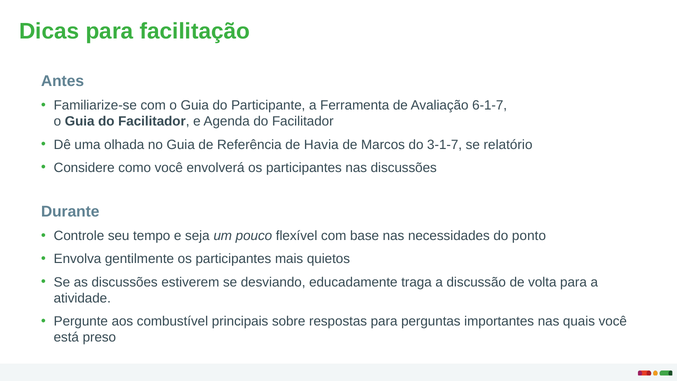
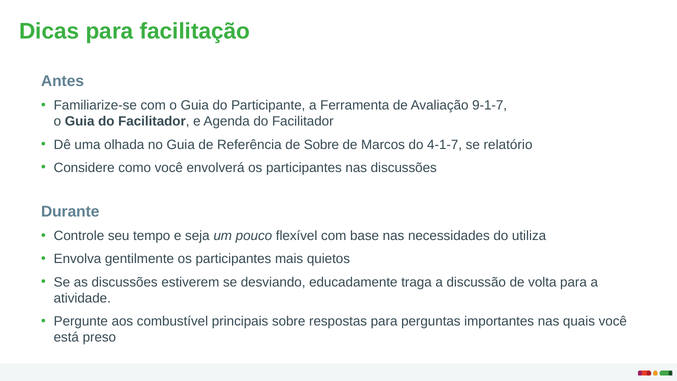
6-1-7: 6-1-7 -> 9-1-7
de Havia: Havia -> Sobre
3-1-7: 3-1-7 -> 4-1-7
ponto: ponto -> utiliza
